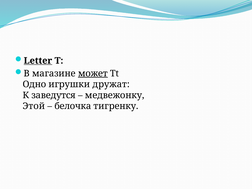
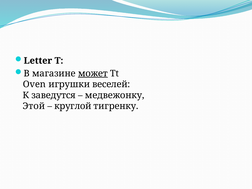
Letter underline: present -> none
Одно: Одно -> Oven
дружат: дружат -> веселей
белочка: белочка -> круглой
